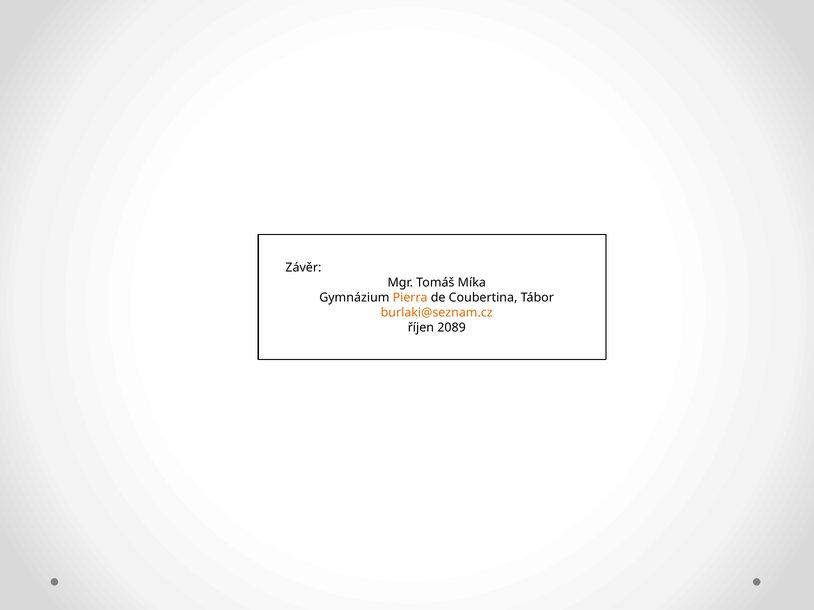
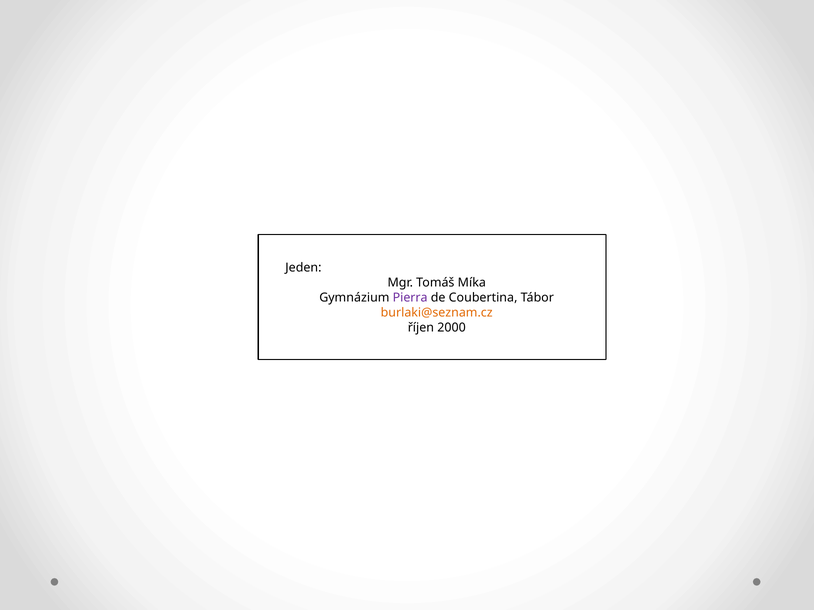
Závěr: Závěr -> Jeden
Pierra colour: orange -> purple
2089: 2089 -> 2000
